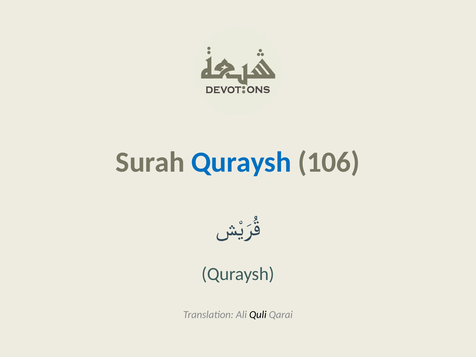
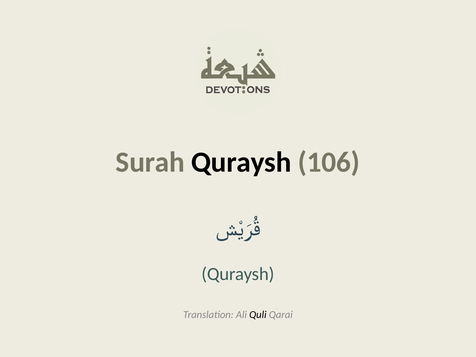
Quraysh at (241, 162) colour: blue -> black
